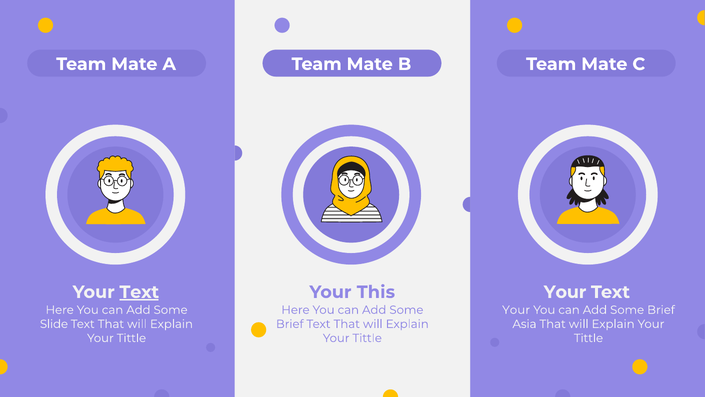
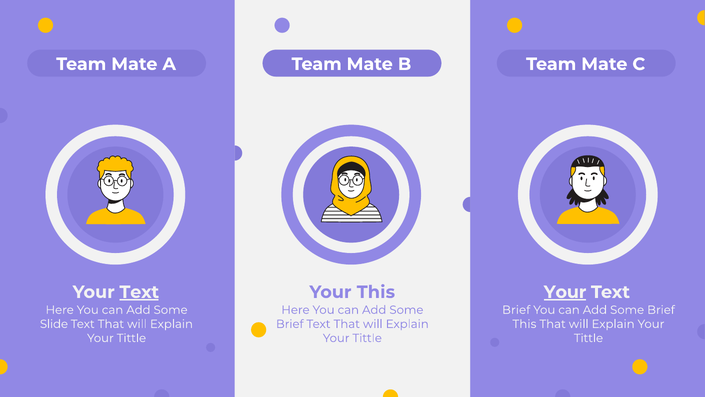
Your at (565, 292) underline: none -> present
Your at (516, 310): Your -> Brief
Asia at (525, 324): Asia -> This
